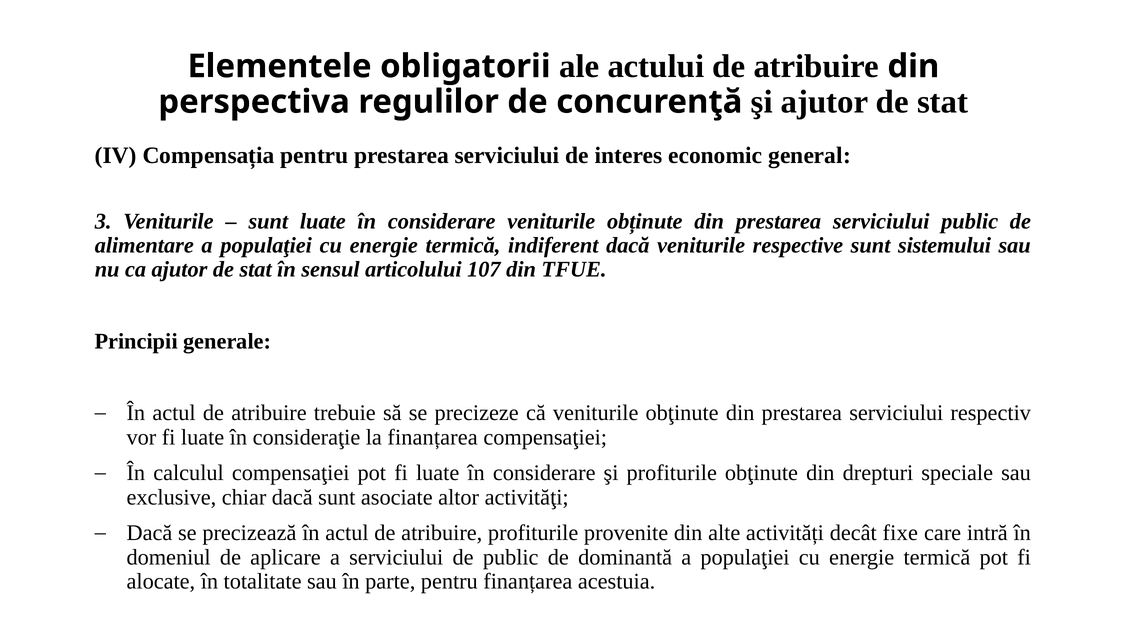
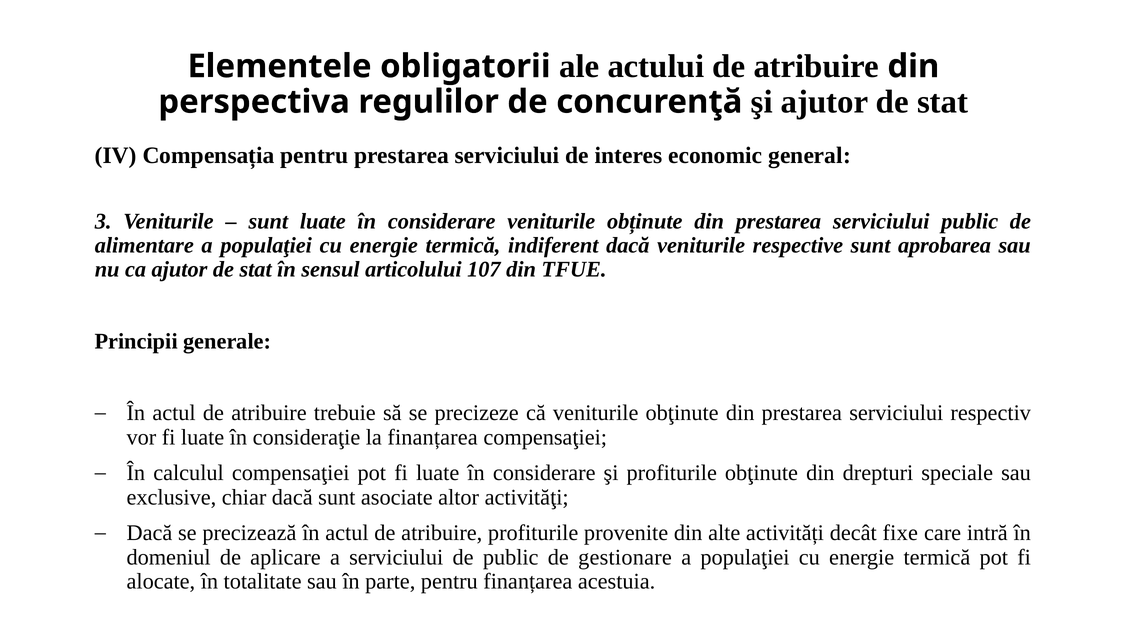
sistemului: sistemului -> aprobarea
dominantă: dominantă -> gestionare
